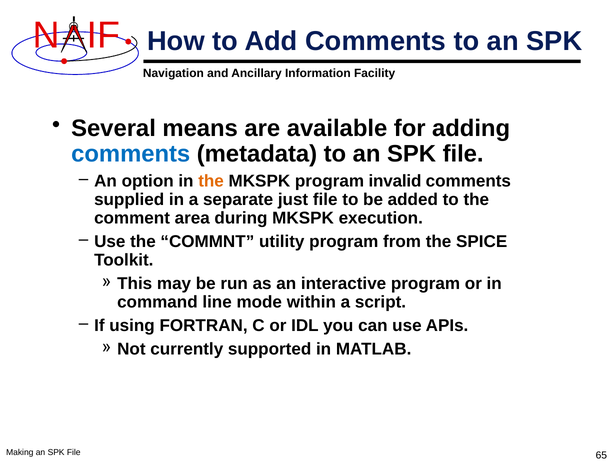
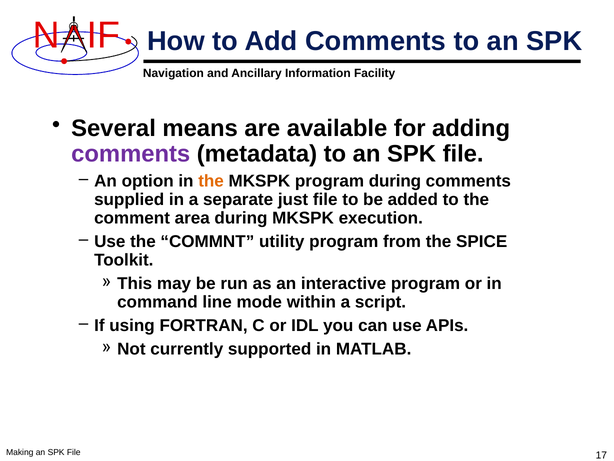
comments at (131, 154) colour: blue -> purple
program invalid: invalid -> during
65: 65 -> 17
